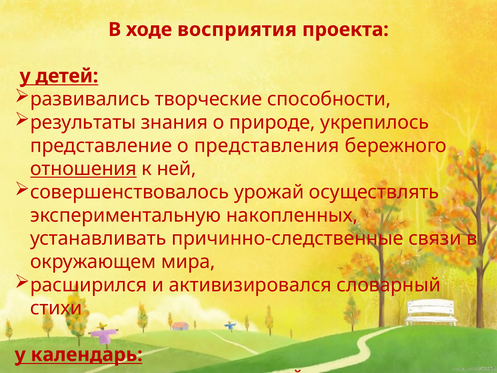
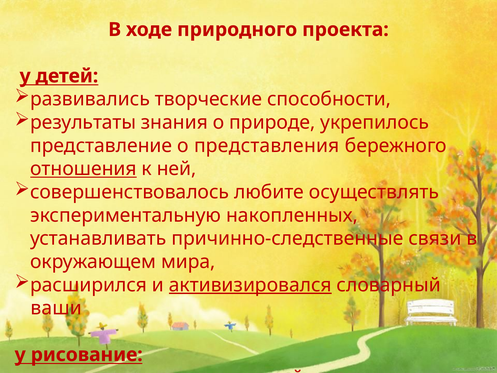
восприятия: восприятия -> природного
урожай: урожай -> любите
активизировался underline: none -> present
стихи at (56, 308): стихи -> ваши
календарь: календарь -> рисование
